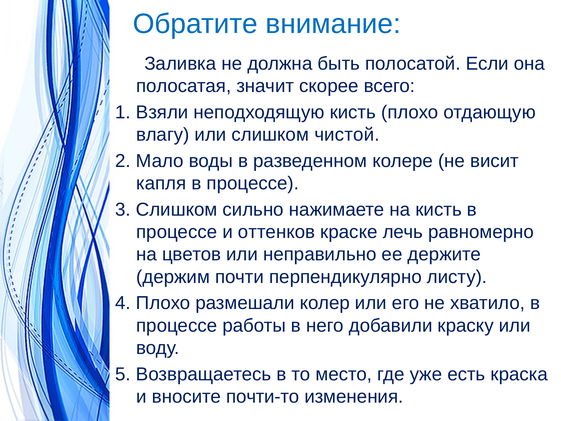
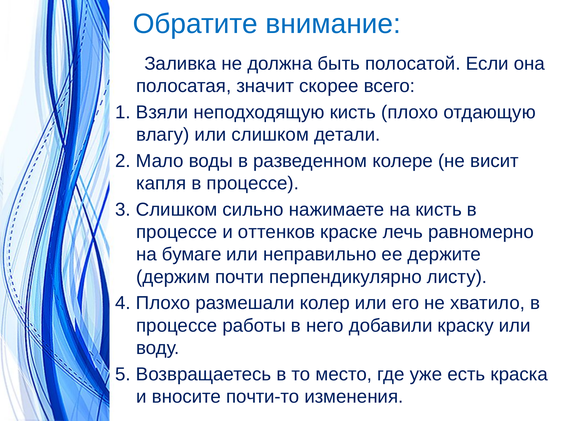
чистой: чистой -> детали
цветов: цветов -> бумаге
